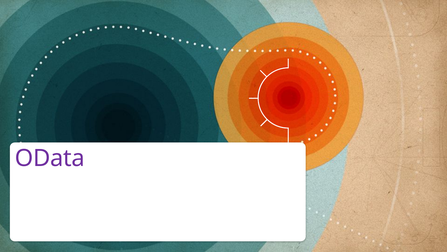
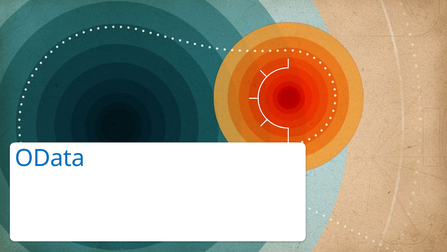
OData colour: purple -> blue
